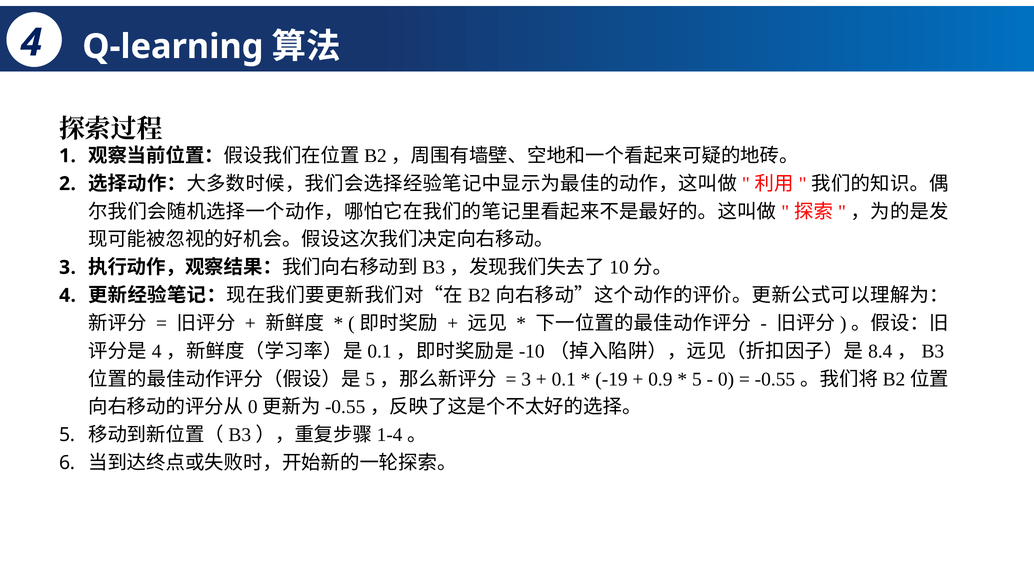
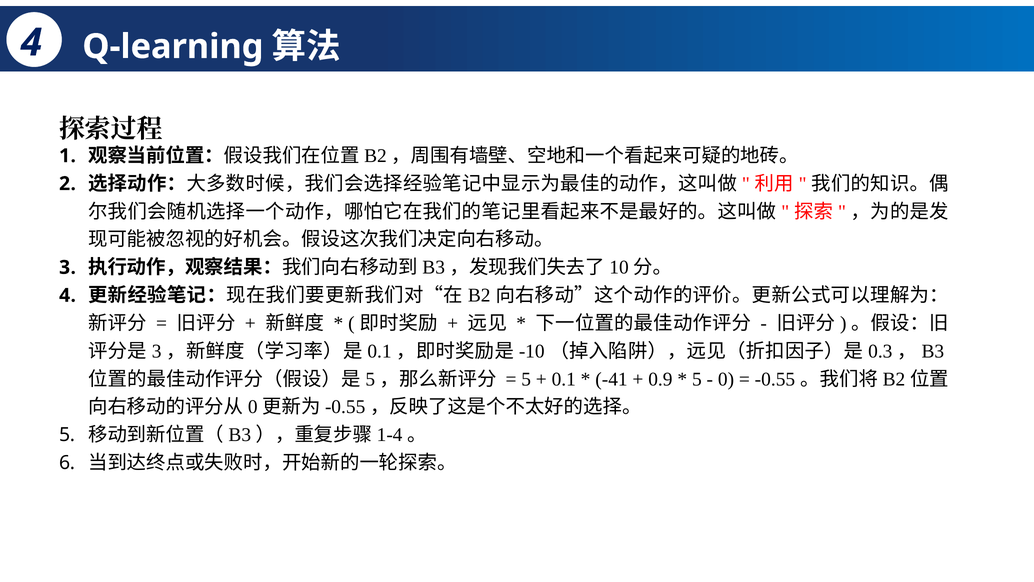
4 at (157, 351): 4 -> 3
8.4: 8.4 -> 0.3
3 at (526, 379): 3 -> 5
-19: -19 -> -41
